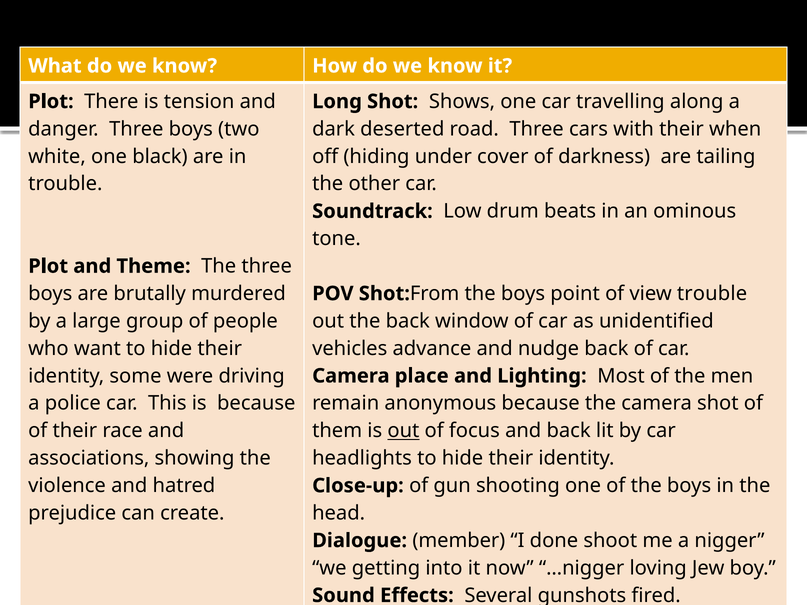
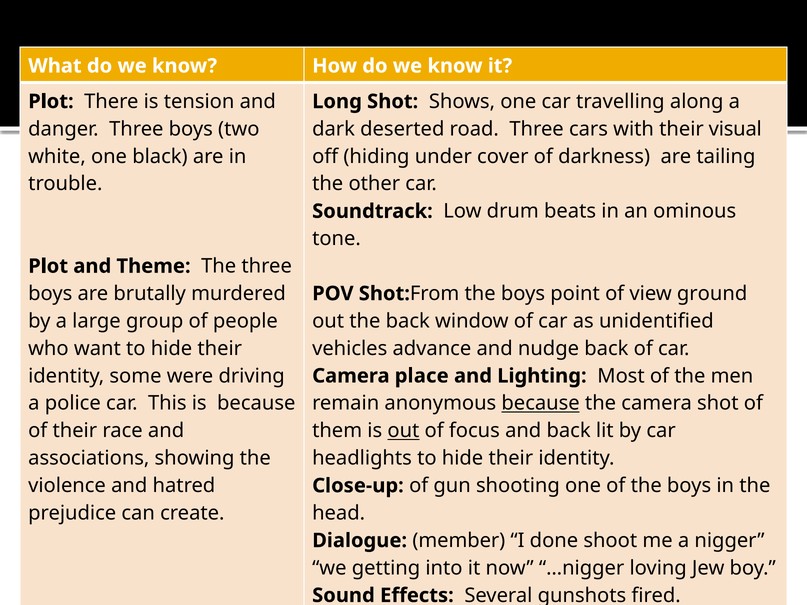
when: when -> visual
view trouble: trouble -> ground
because at (541, 403) underline: none -> present
